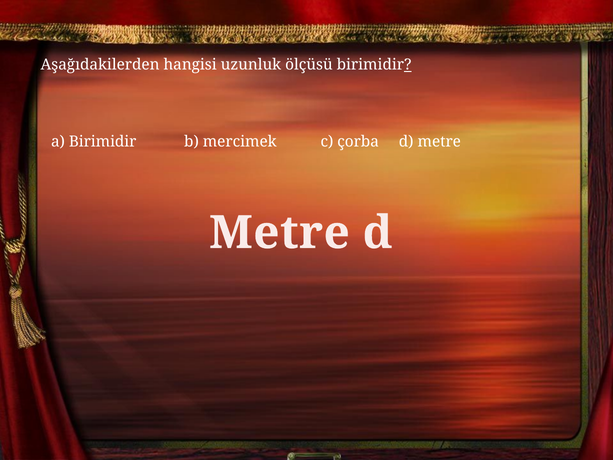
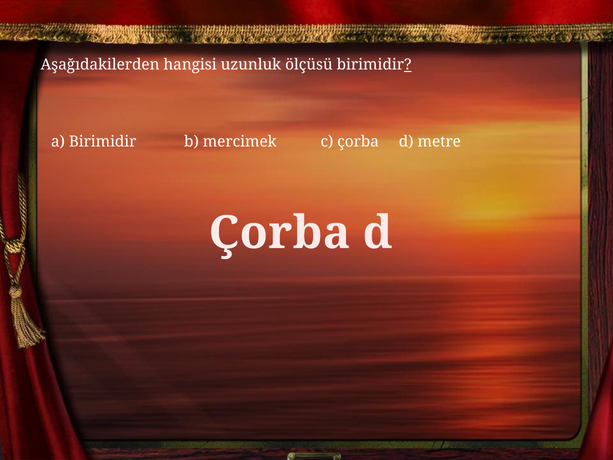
Metre at (279, 233): Metre -> Çorba
